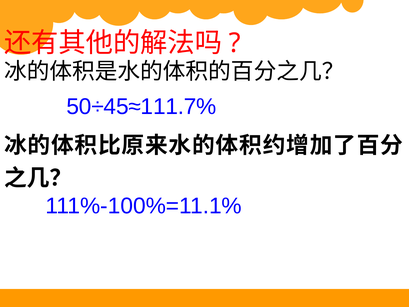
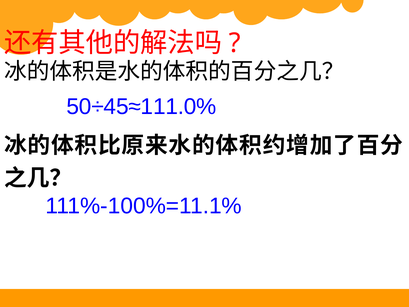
50÷45≈111.7%: 50÷45≈111.7% -> 50÷45≈111.0%
